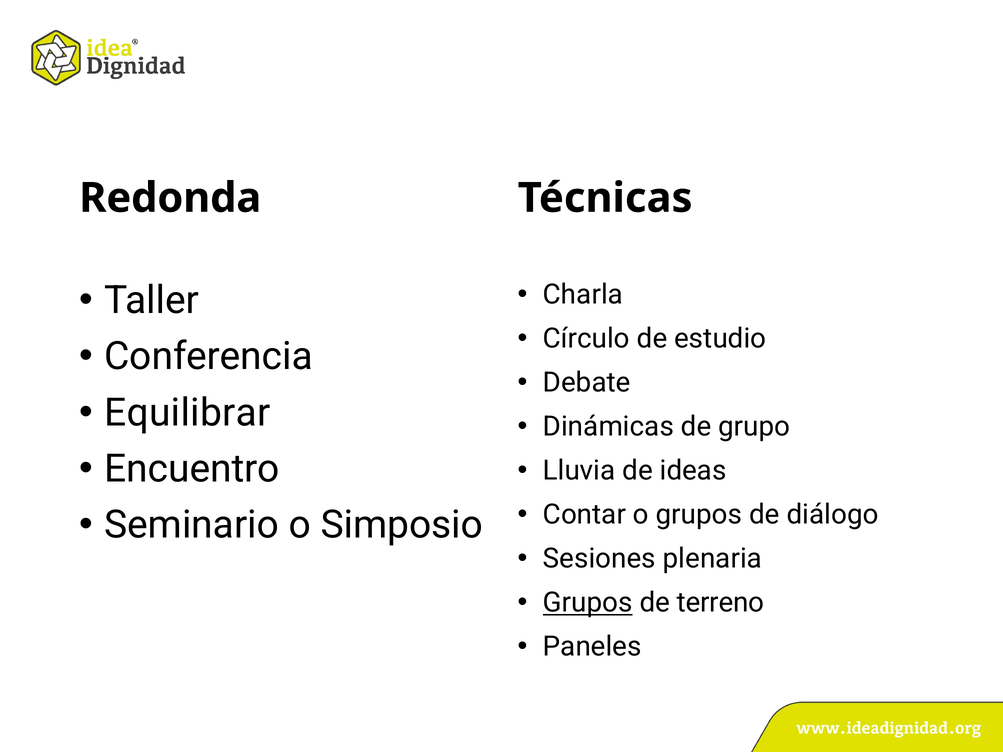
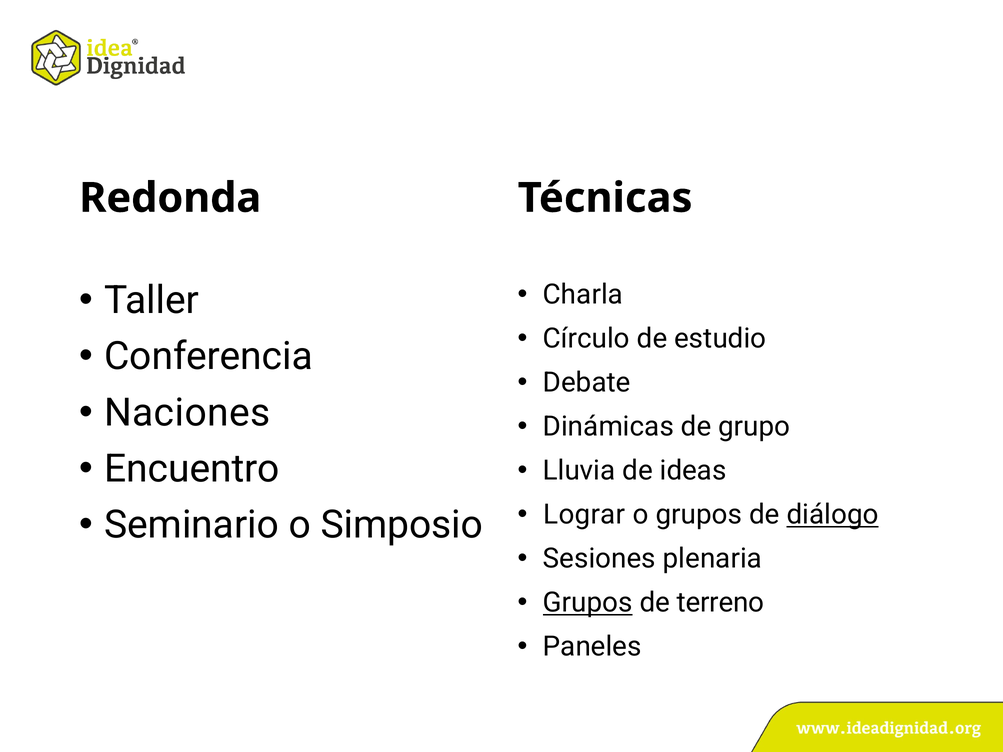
Equilibrar: Equilibrar -> Naciones
Contar: Contar -> Lograr
diálogo underline: none -> present
